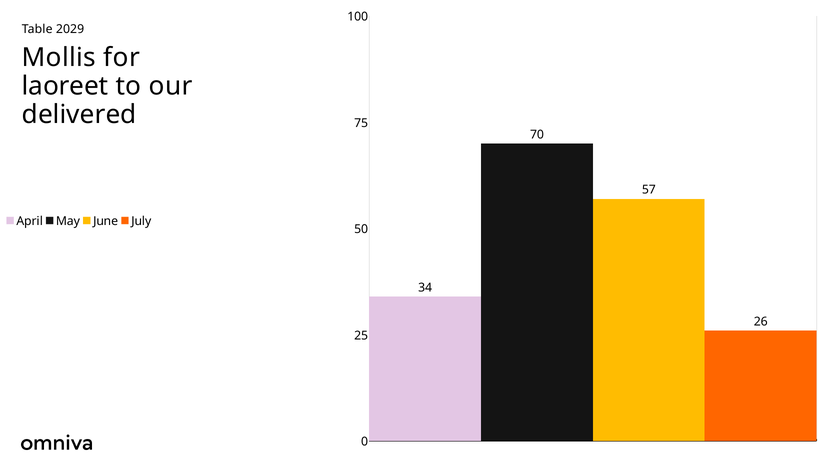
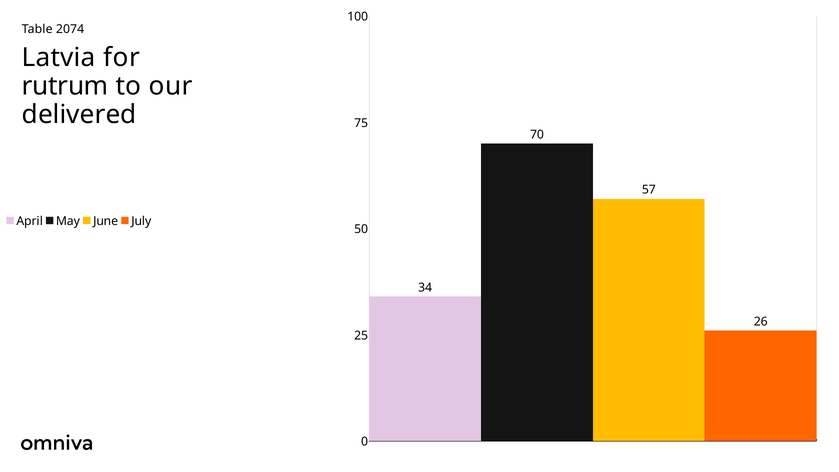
2029: 2029 -> 2074
Mollis: Mollis -> Latvia
laoreet: laoreet -> rutrum
